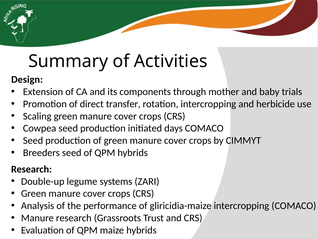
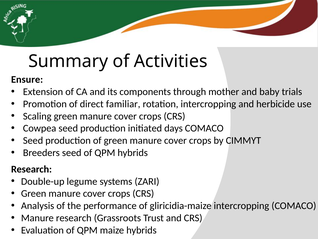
Design: Design -> Ensure
transfer: transfer -> familiar
